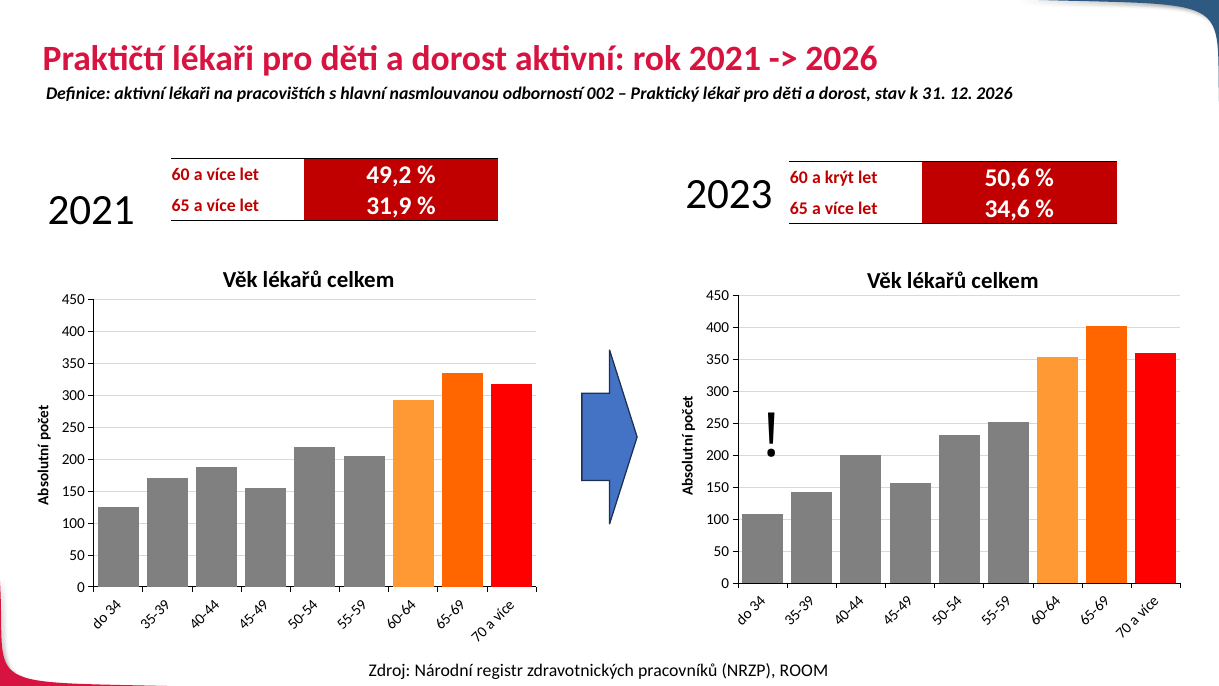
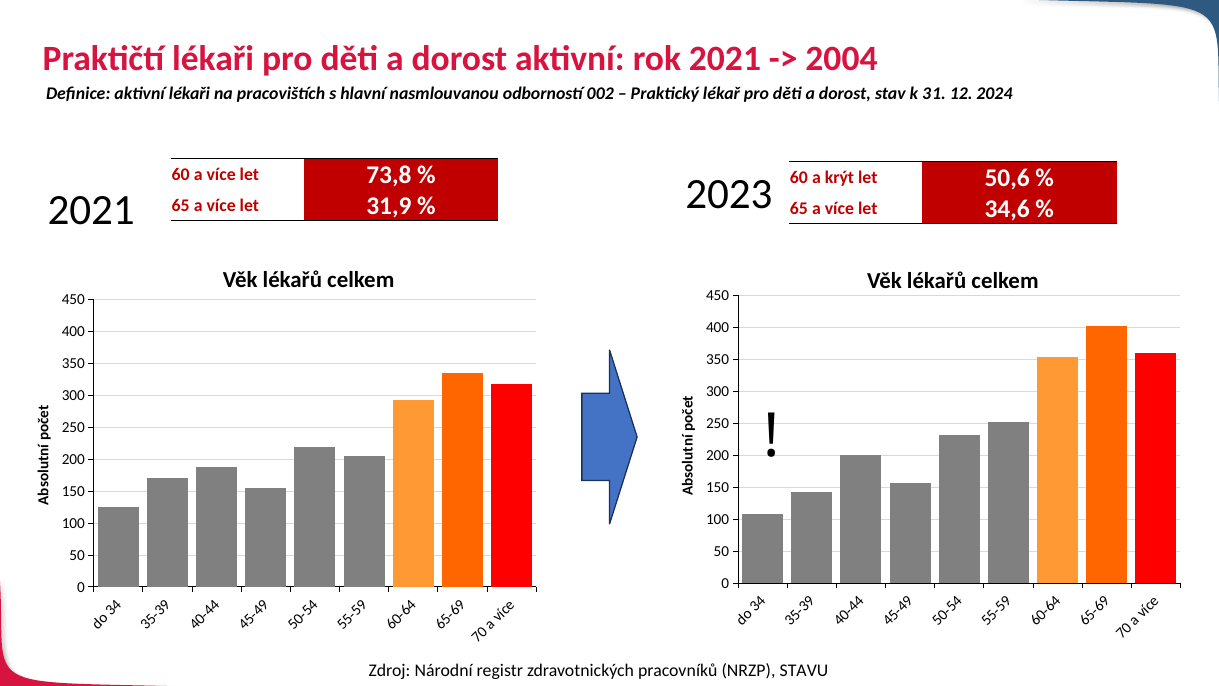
2026 at (841, 59): 2026 -> 2004
12 2026: 2026 -> 2024
49,2: 49,2 -> 73,8
ROOM: ROOM -> STAVU
